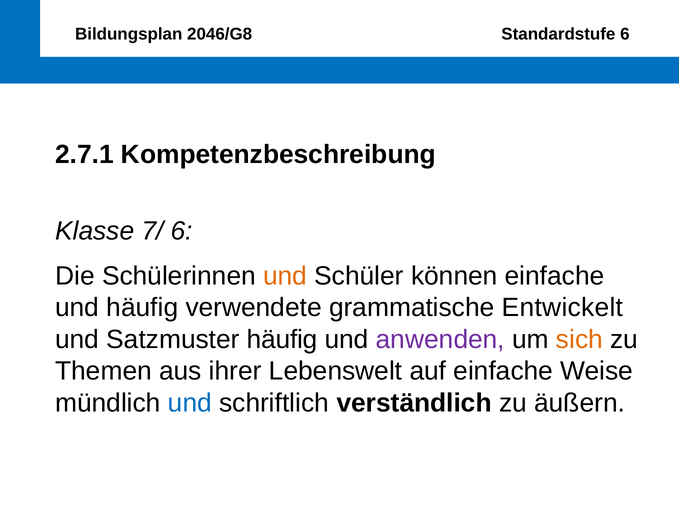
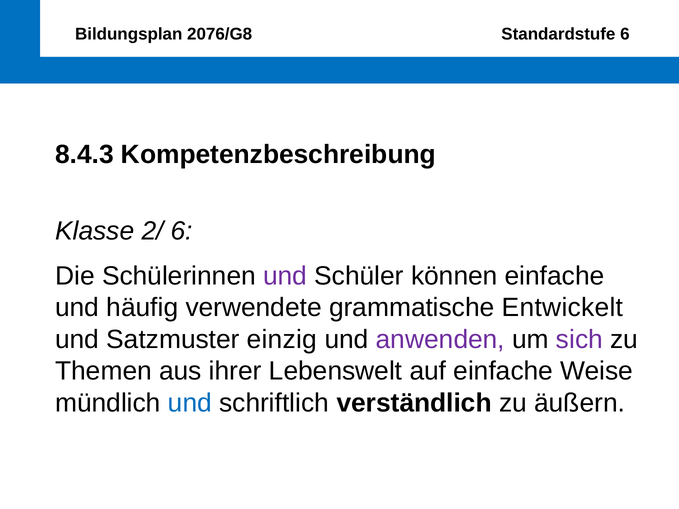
2046/G8: 2046/G8 -> 2076/G8
2.7.1: 2.7.1 -> 8.4.3
7/: 7/ -> 2/
und at (285, 276) colour: orange -> purple
Satzmuster häufig: häufig -> einzig
sich colour: orange -> purple
